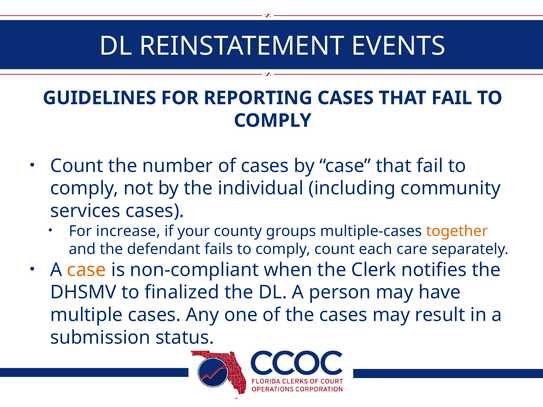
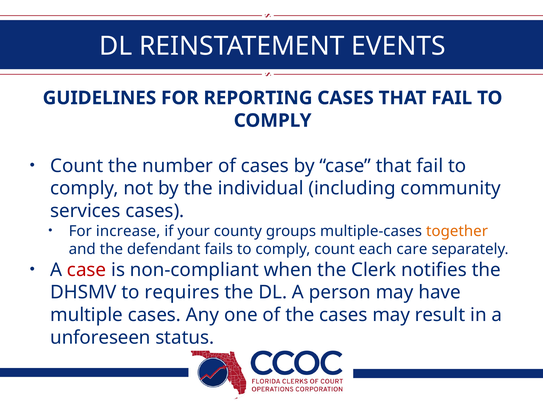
case at (87, 270) colour: orange -> red
finalized: finalized -> requires
submission: submission -> unforeseen
